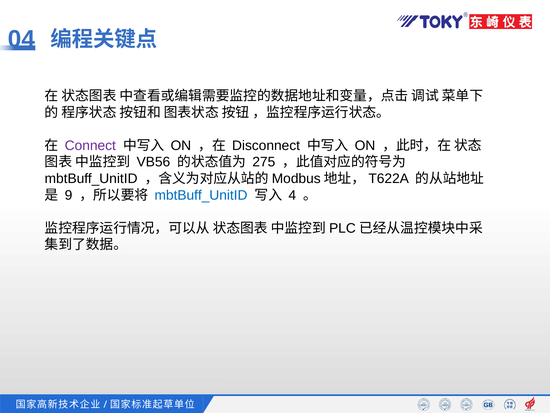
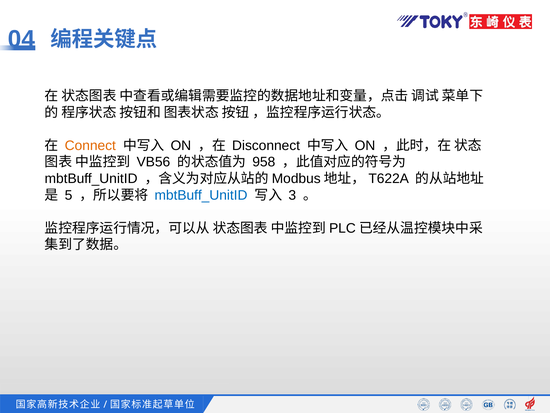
Connect colour: purple -> orange
275: 275 -> 958
9: 9 -> 5
4: 4 -> 3
